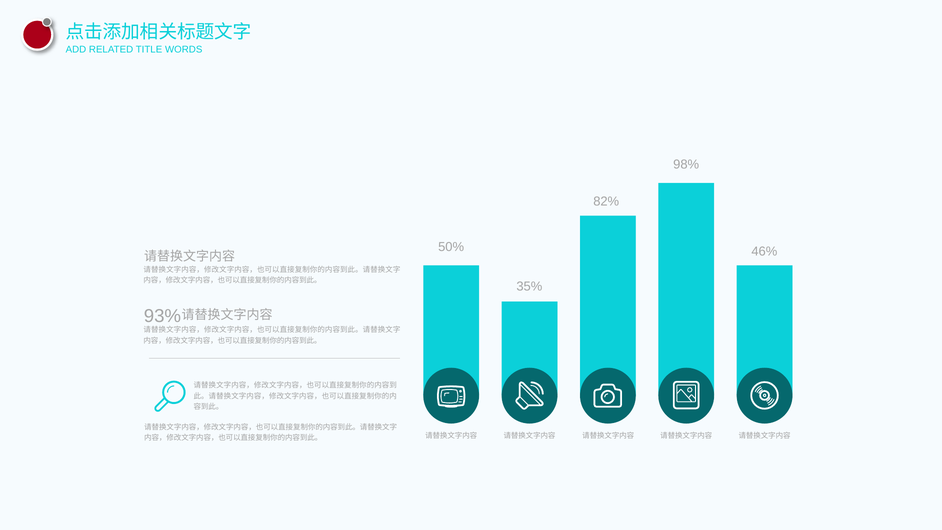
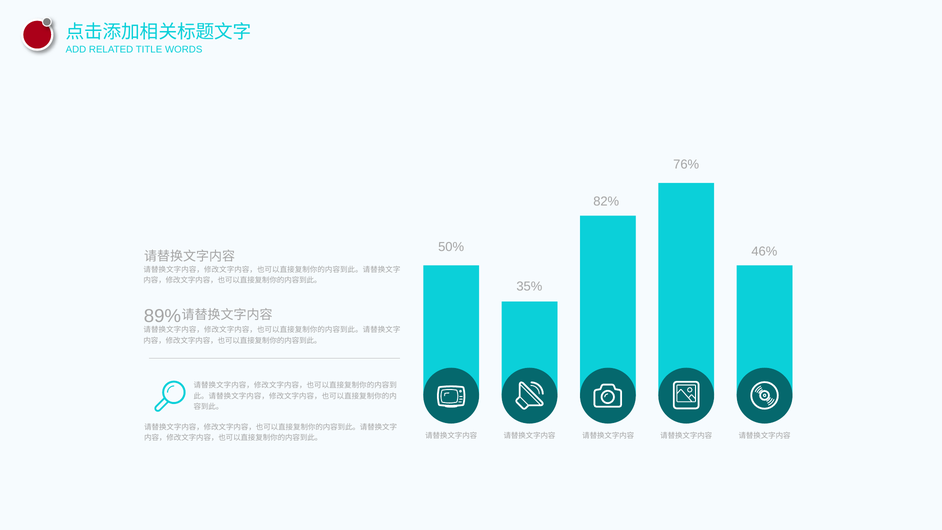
98%: 98% -> 76%
93%: 93% -> 89%
